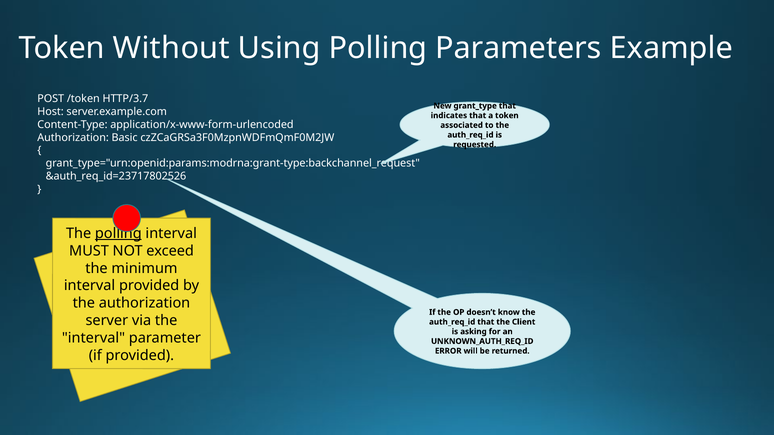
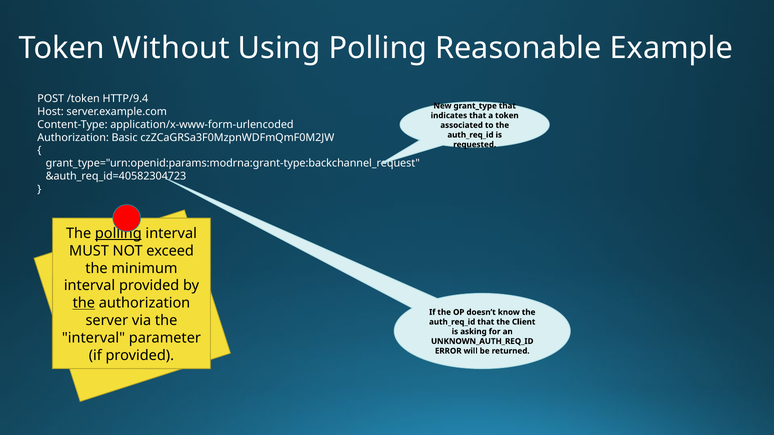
Parameters: Parameters -> Reasonable
HTTP/3.7: HTTP/3.7 -> HTTP/9.4
&auth_req_id=23717802526: &auth_req_id=23717802526 -> &auth_req_id=40582304723
the at (84, 303) underline: none -> present
